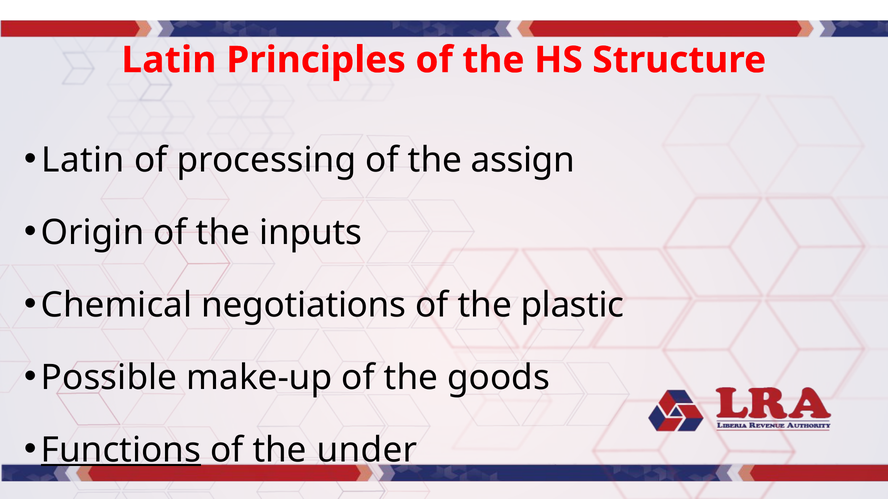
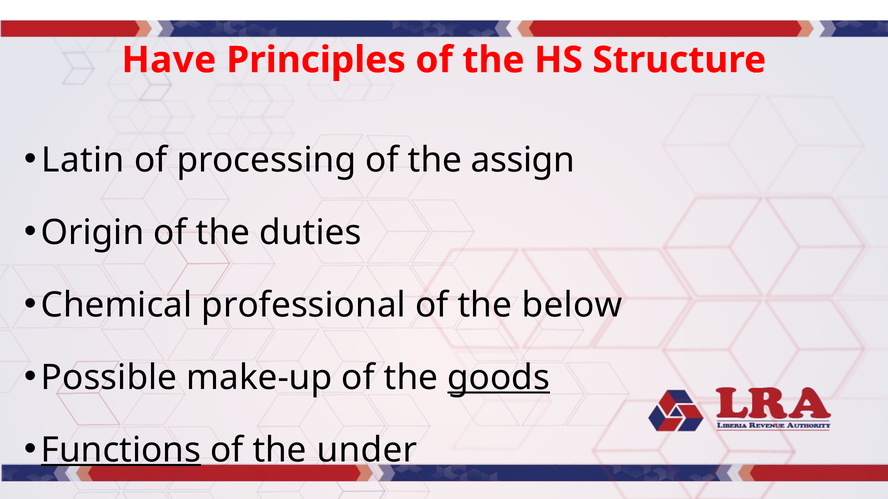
Latin at (169, 60): Latin -> Have
inputs: inputs -> duties
negotiations: negotiations -> professional
plastic: plastic -> below
goods underline: none -> present
